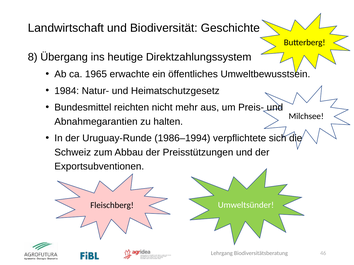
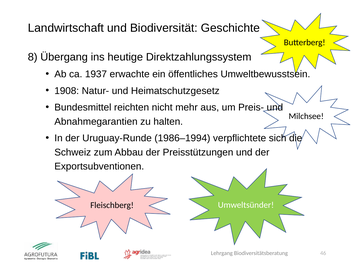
1965: 1965 -> 1937
1984: 1984 -> 1908
